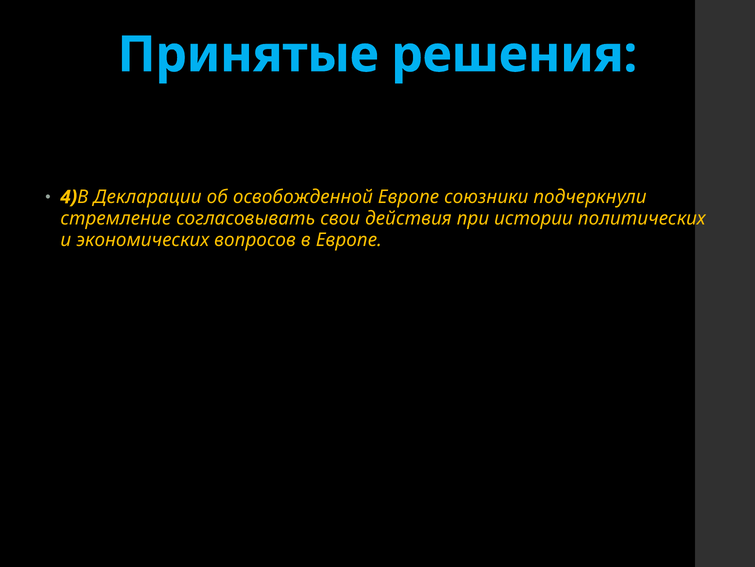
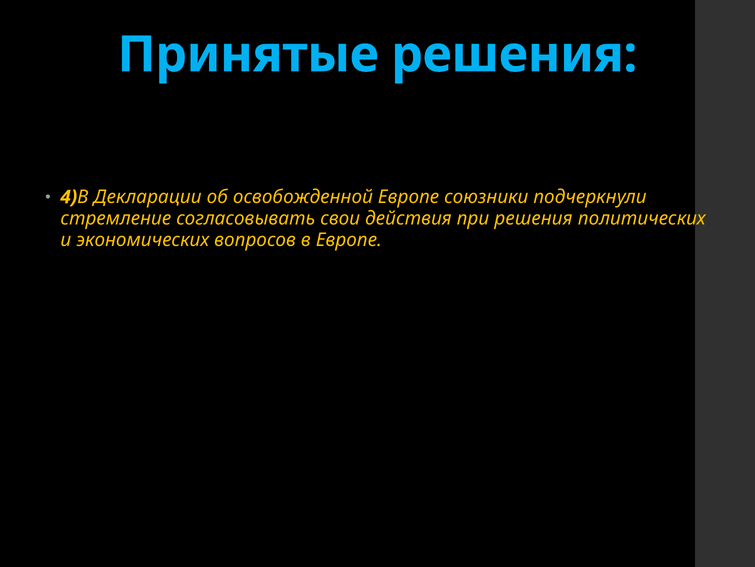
при истории: истории -> решения
